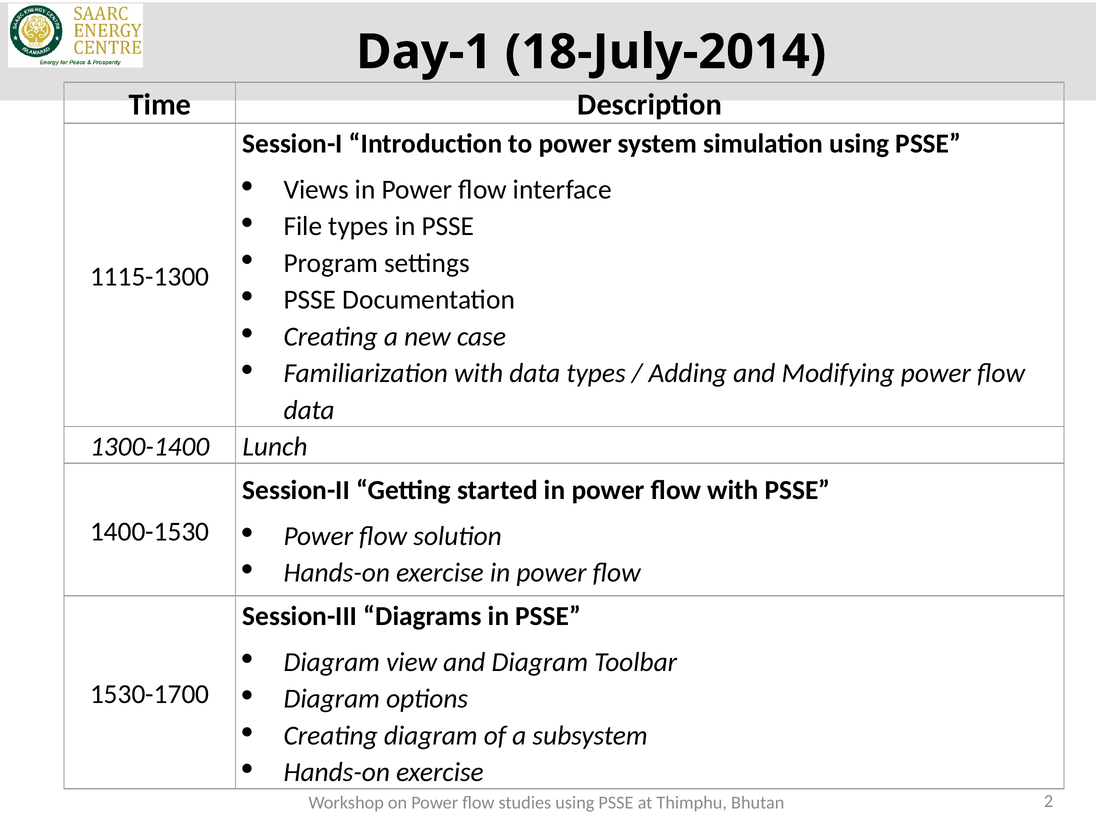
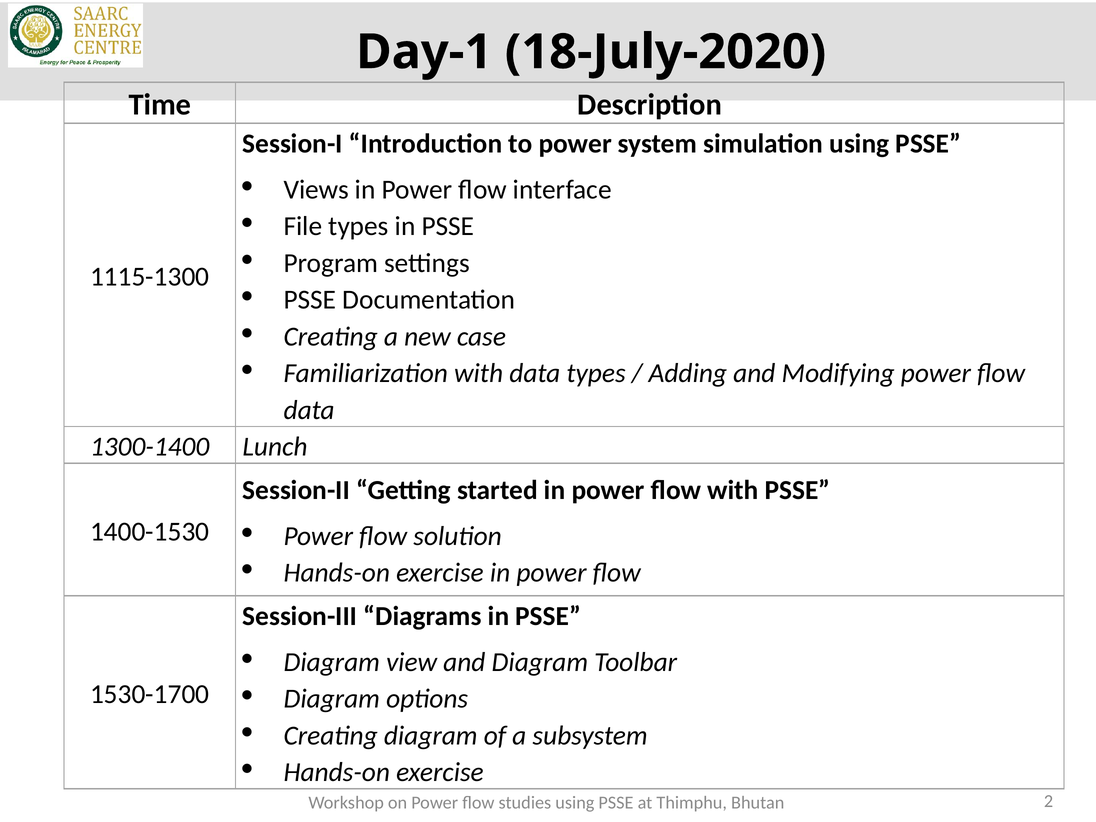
18-July-2014: 18-July-2014 -> 18-July-2020
